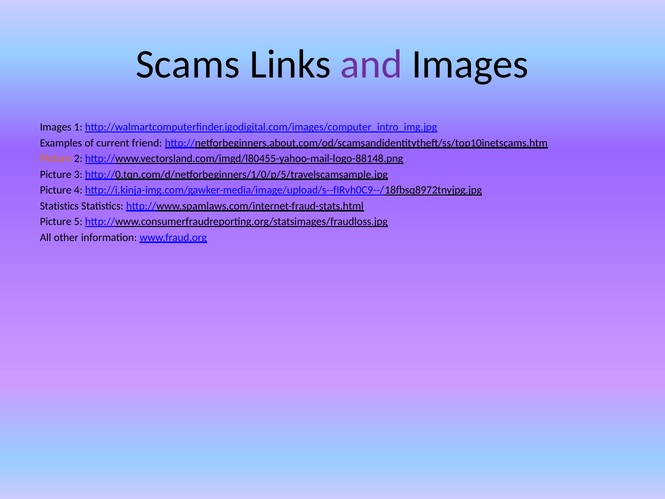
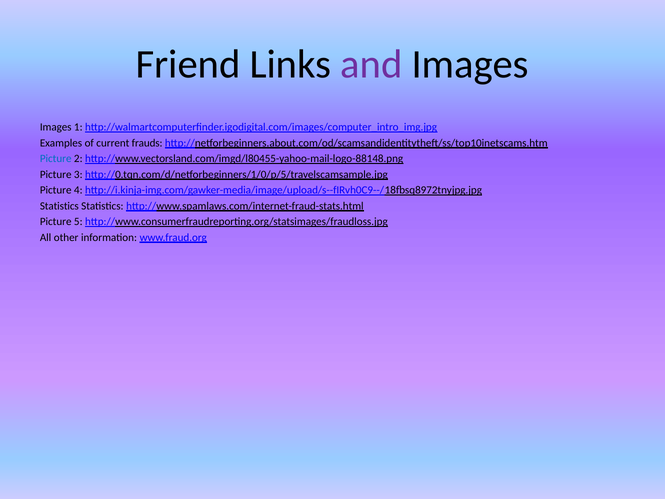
Scams: Scams -> Friend
friend: friend -> frauds
Picture at (56, 159) colour: orange -> blue
